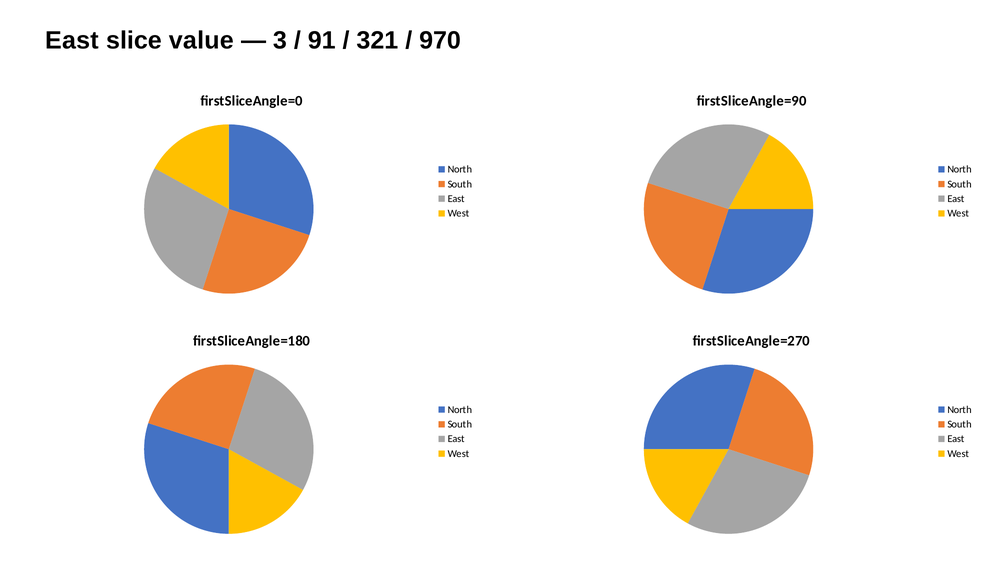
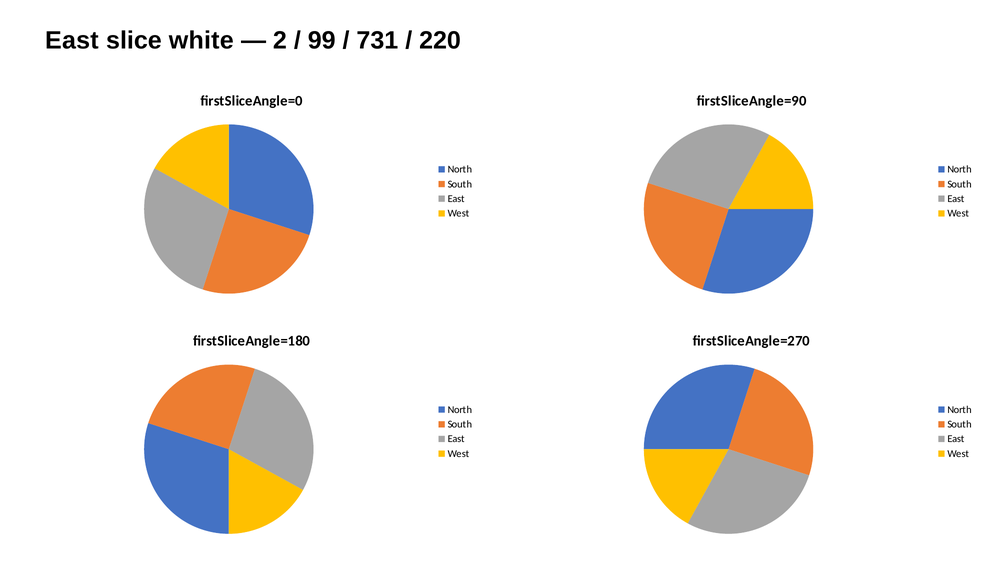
value: value -> white
3: 3 -> 2
91: 91 -> 99
321: 321 -> 731
970: 970 -> 220
